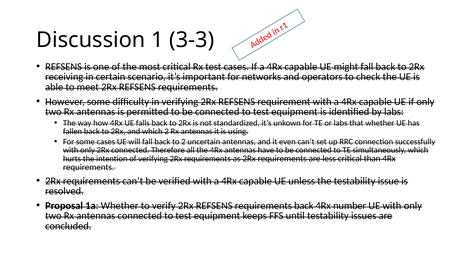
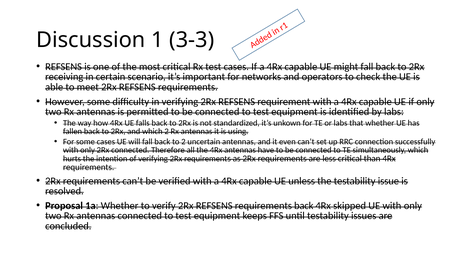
number: number -> skipped
